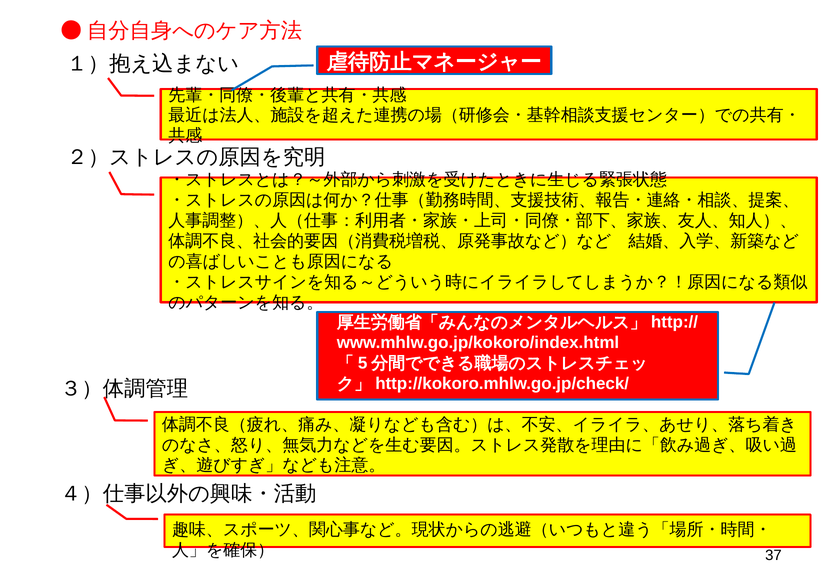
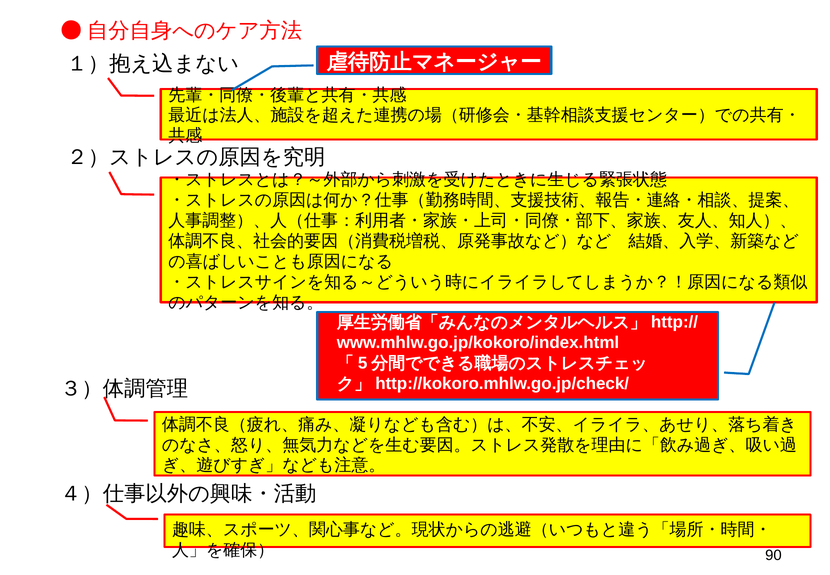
37: 37 -> 90
